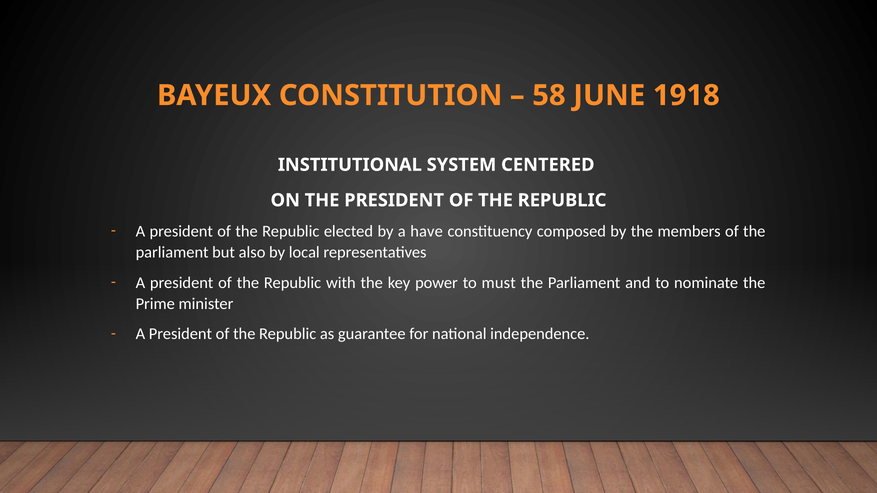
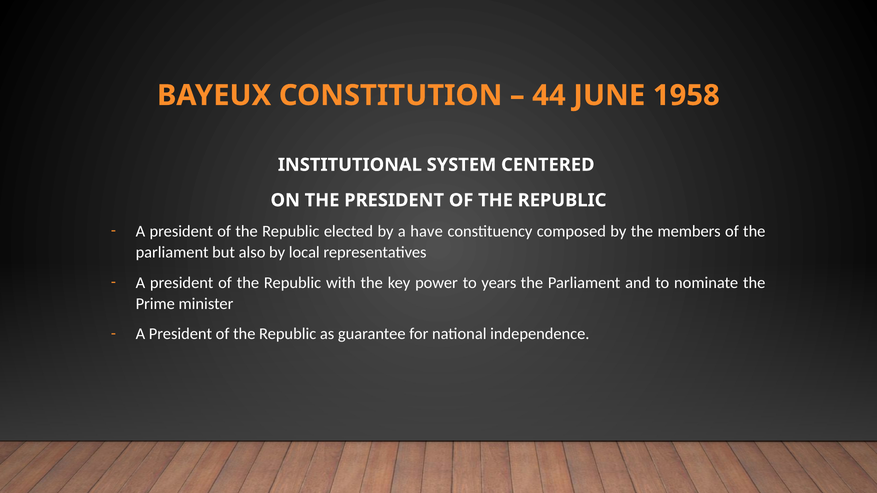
58: 58 -> 44
1918: 1918 -> 1958
must: must -> years
